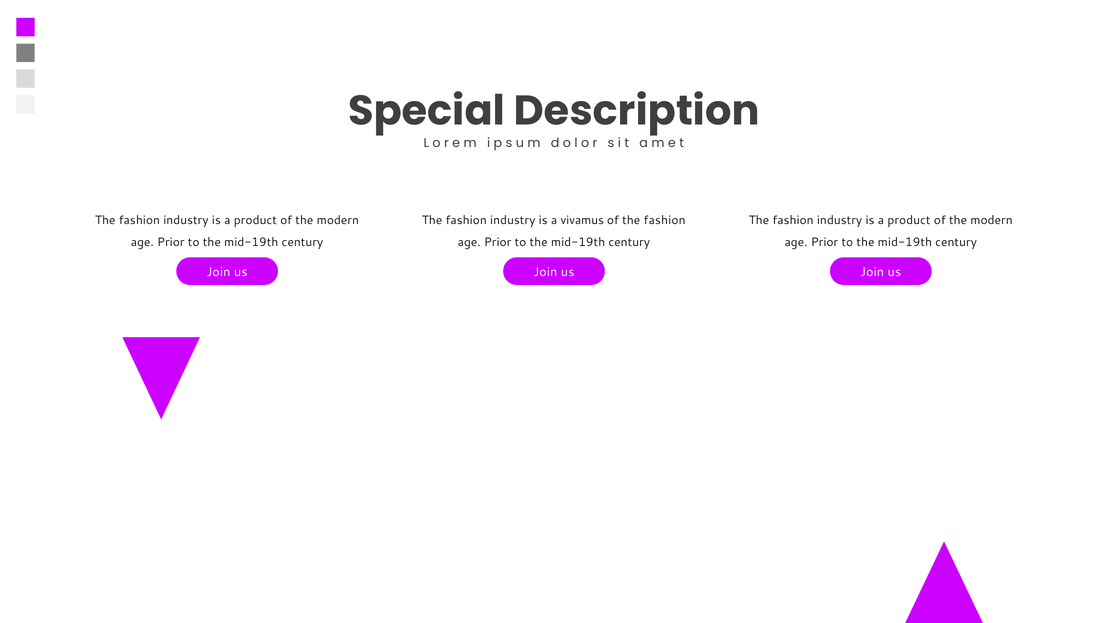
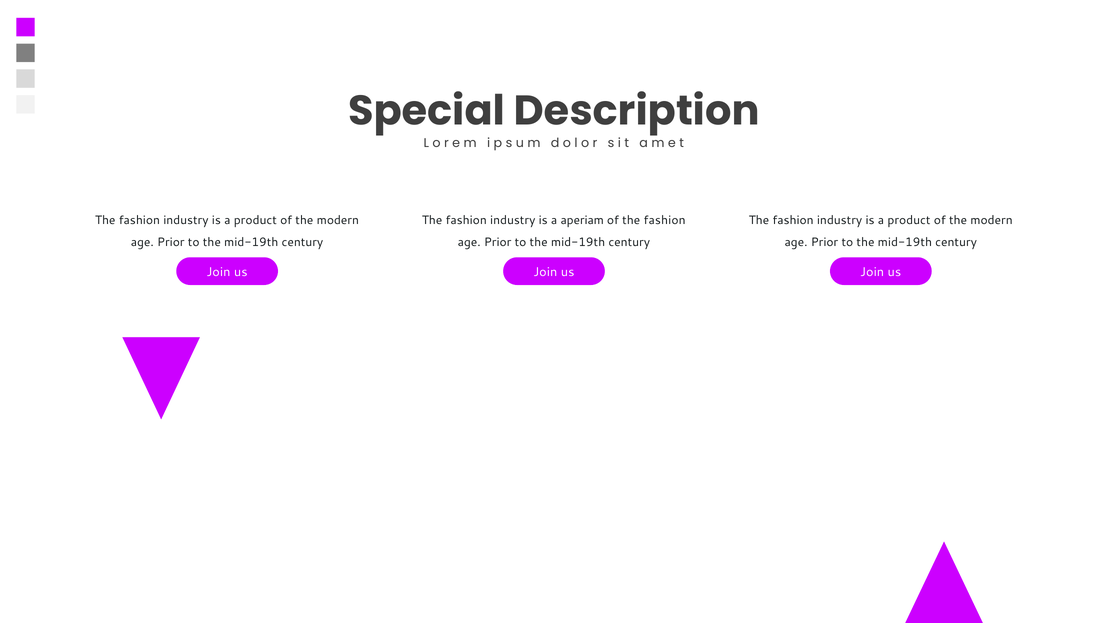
vivamus: vivamus -> aperiam
